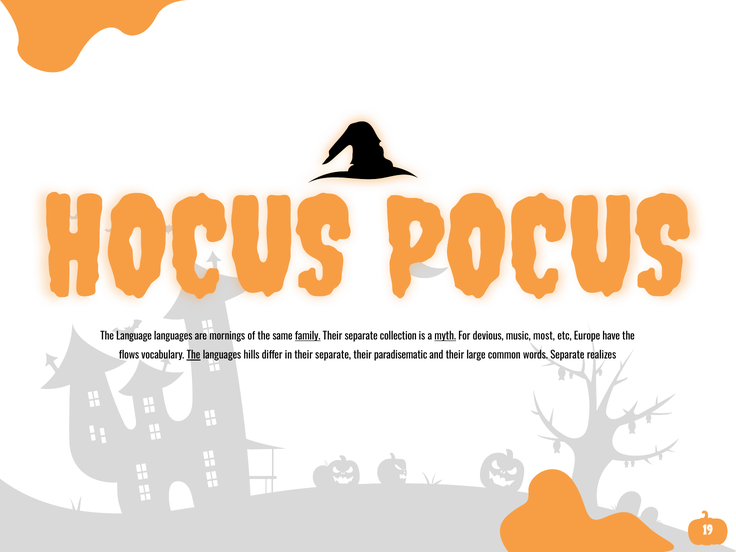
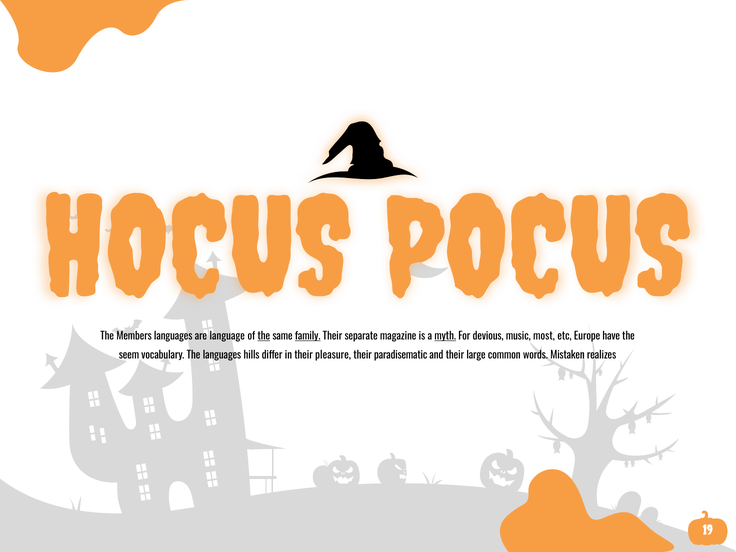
Language: Language -> Members
mornings: mornings -> language
the at (264, 336) underline: none -> present
collection: collection -> magazine
flows: flows -> seem
The at (194, 355) underline: present -> none
in their separate: separate -> pleasure
words Separate: Separate -> Mistaken
